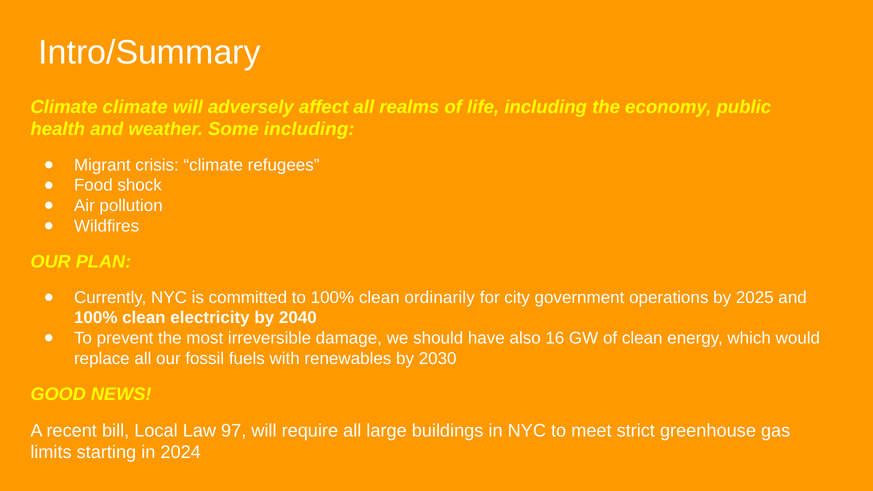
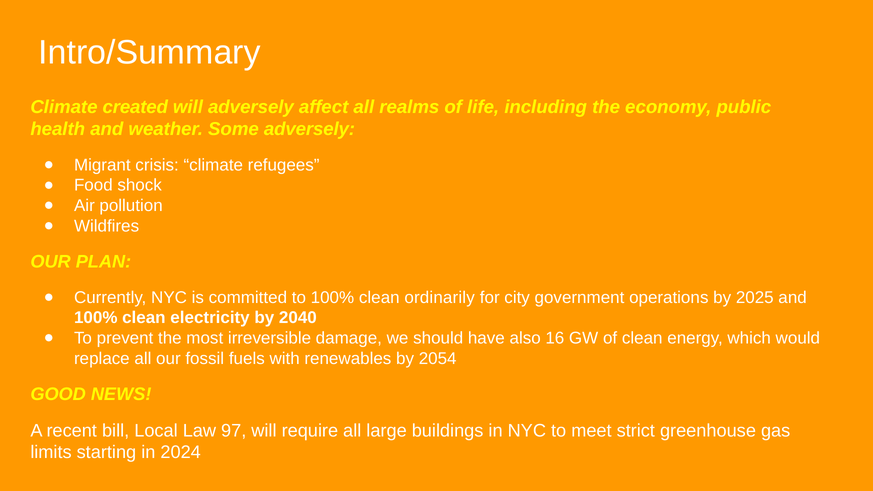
Climate climate: climate -> created
Some including: including -> adversely
2030: 2030 -> 2054
